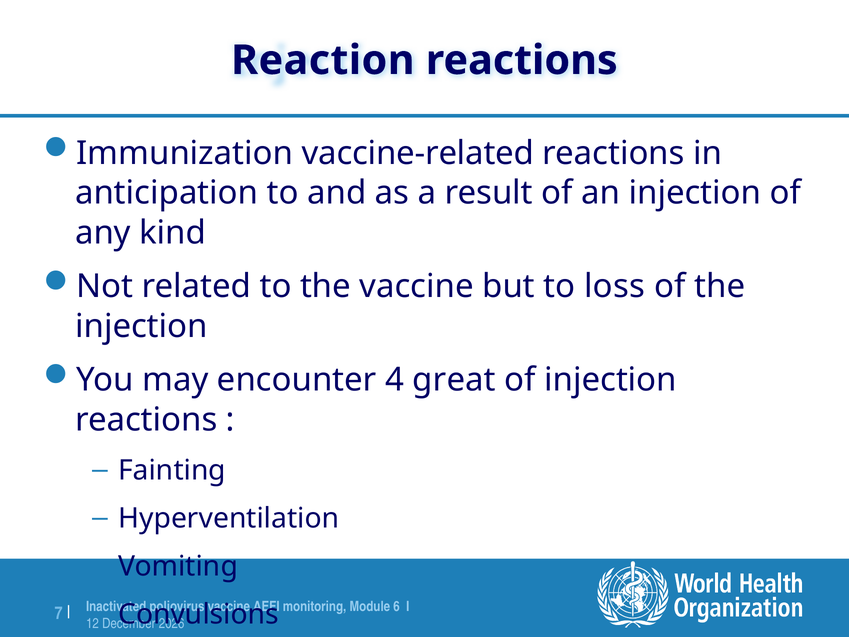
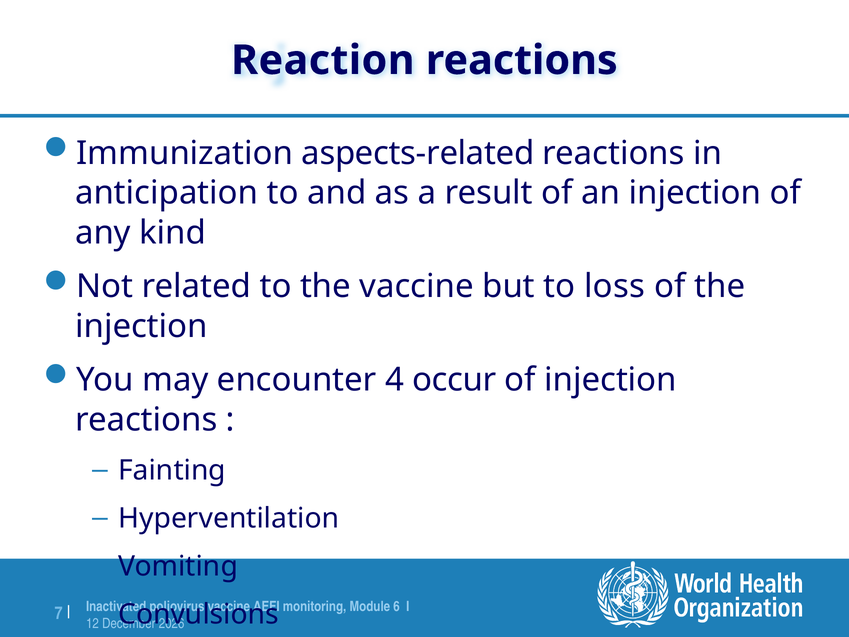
vaccine-related: vaccine-related -> aspects-related
great: great -> occur
